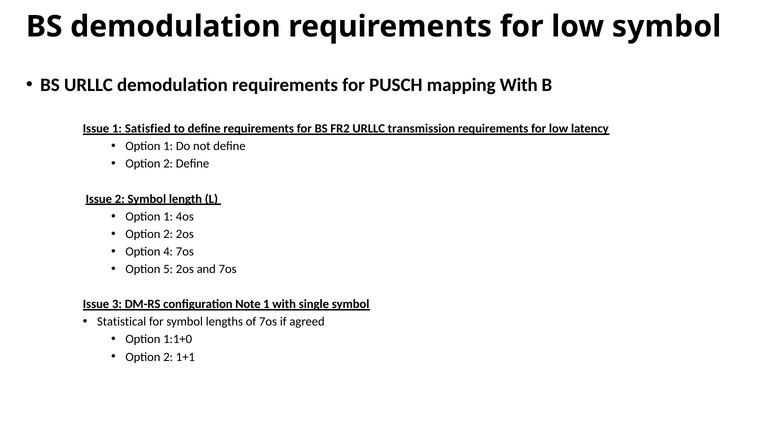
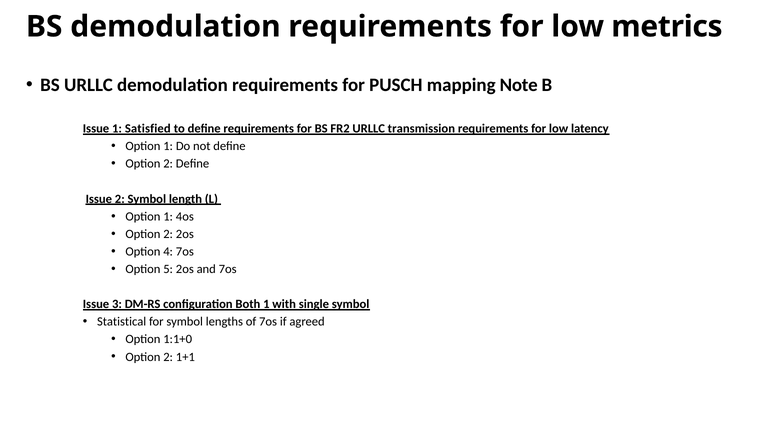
low symbol: symbol -> metrics
mapping With: With -> Note
Note: Note -> Both
